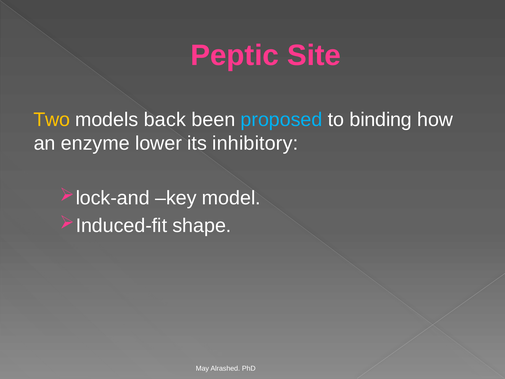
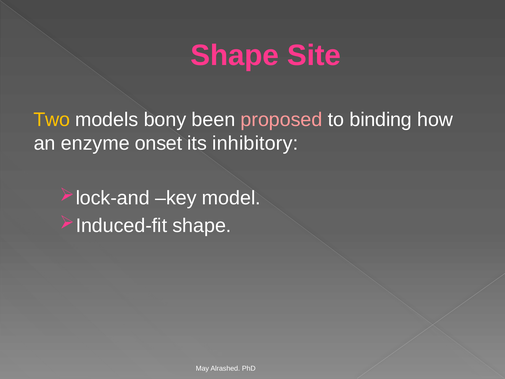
Peptic at (235, 55): Peptic -> Shape
back: back -> bony
proposed colour: light blue -> pink
lower: lower -> onset
